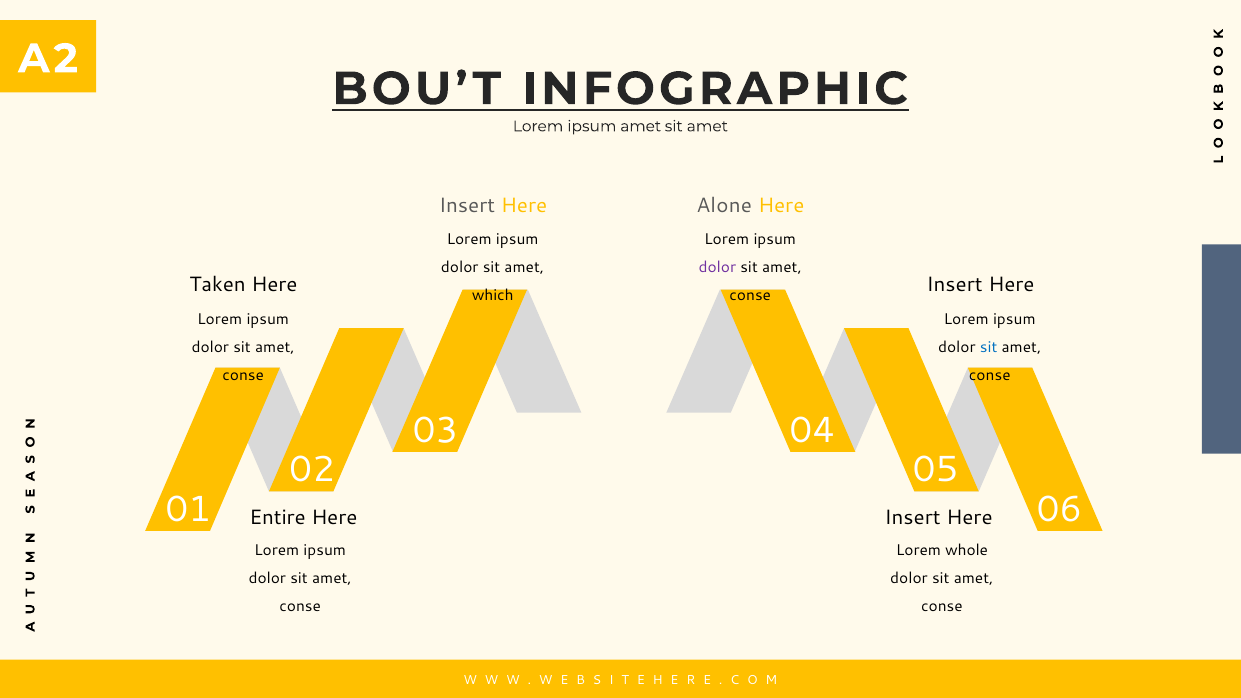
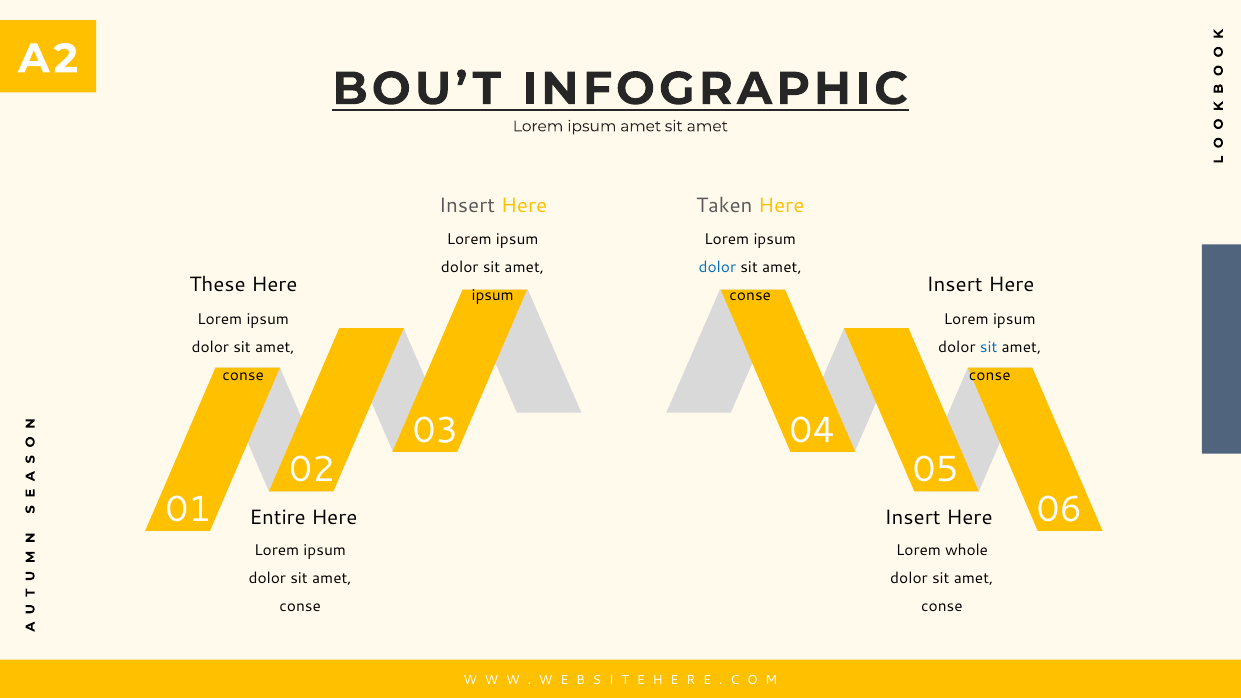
Alone: Alone -> Taken
dolor at (717, 267) colour: purple -> blue
Taken: Taken -> These
which at (493, 295): which -> ipsum
